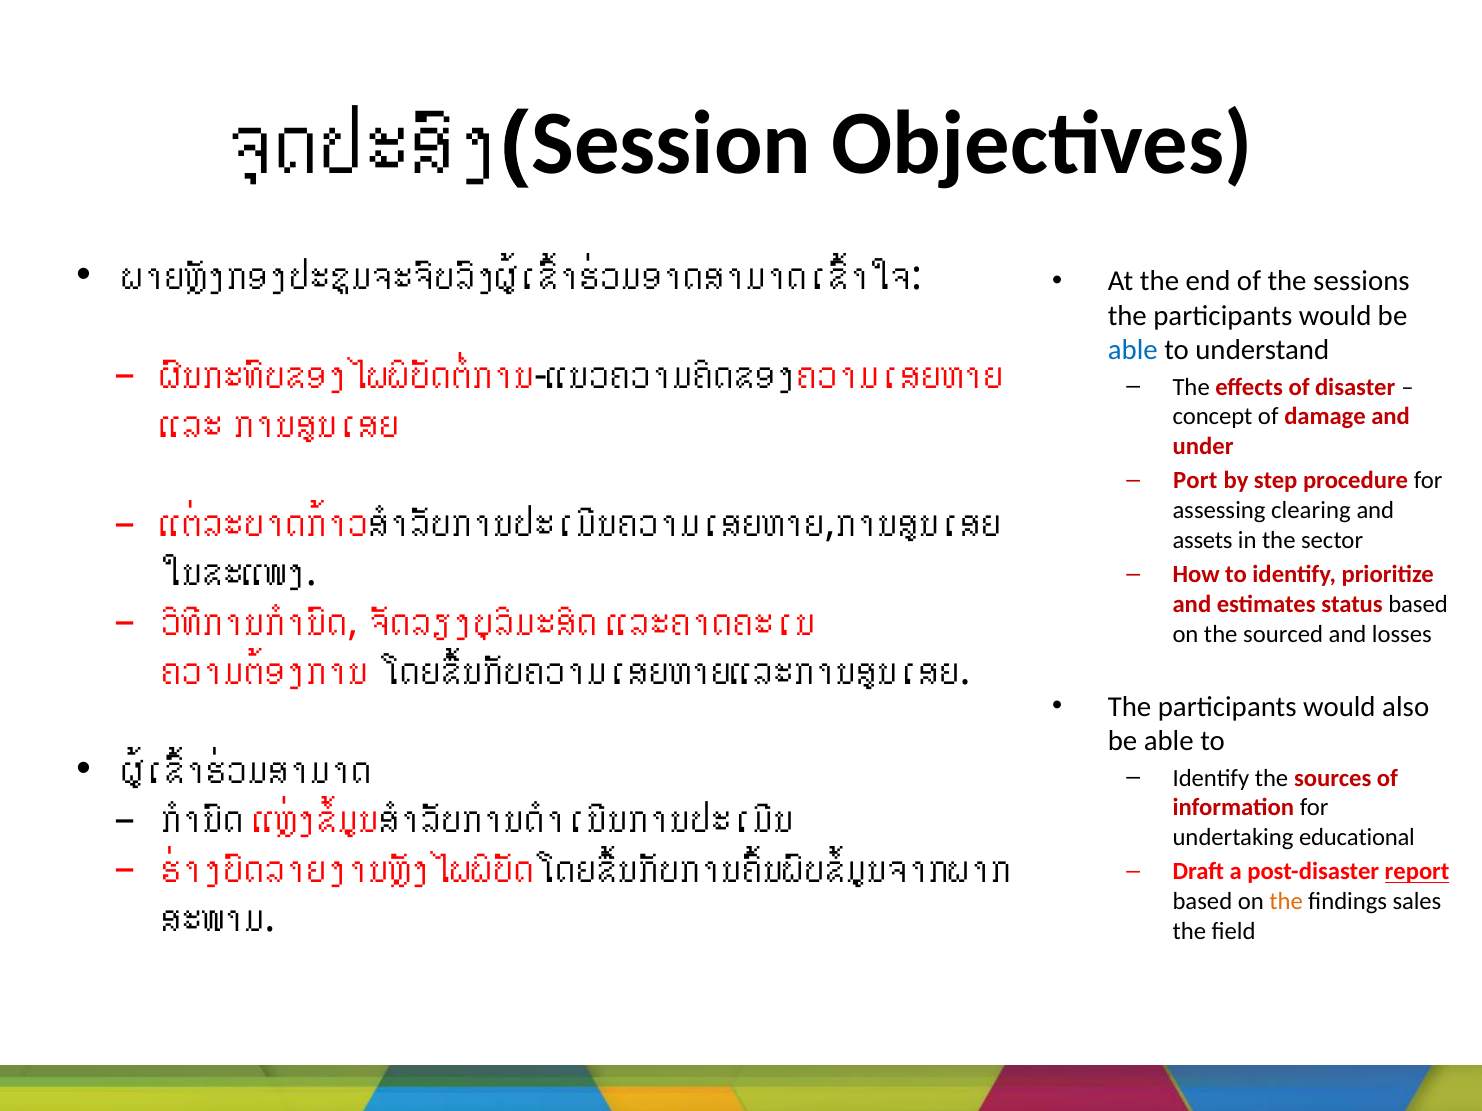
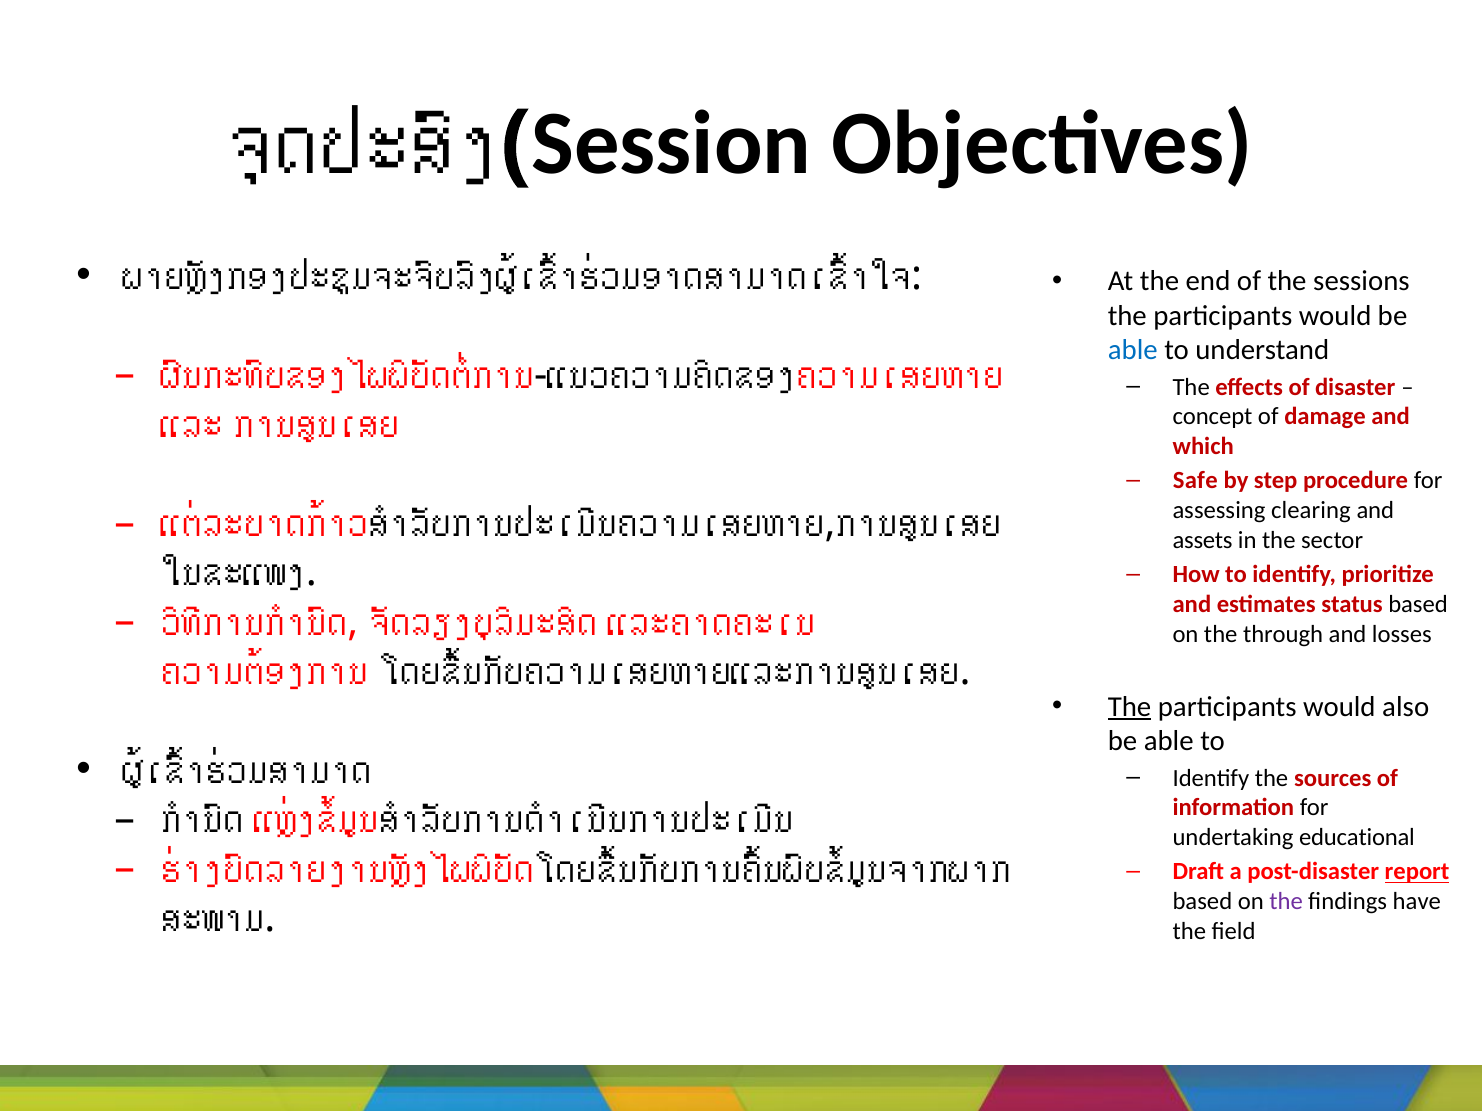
under: under -> which
Port: Port -> Safe
sourced: sourced -> through
The at (1130, 707) underline: none -> present
the at (1286, 902) colour: orange -> purple
sales: sales -> have
